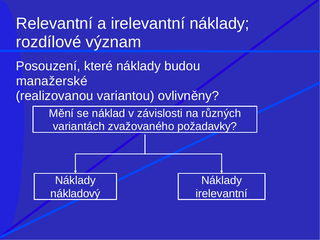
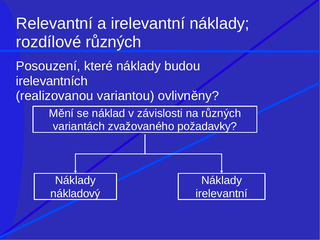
rozdílové význam: význam -> různých
manažerské: manažerské -> irelevantních
